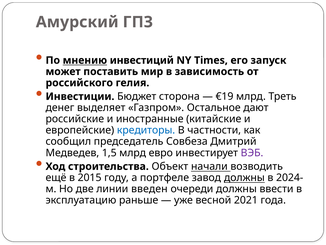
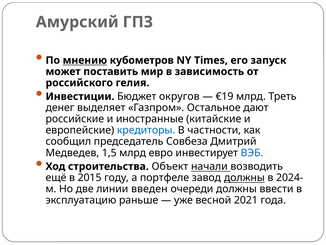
инвестиций: инвестиций -> кубометров
сторона: сторона -> округов
ВЭБ colour: purple -> blue
